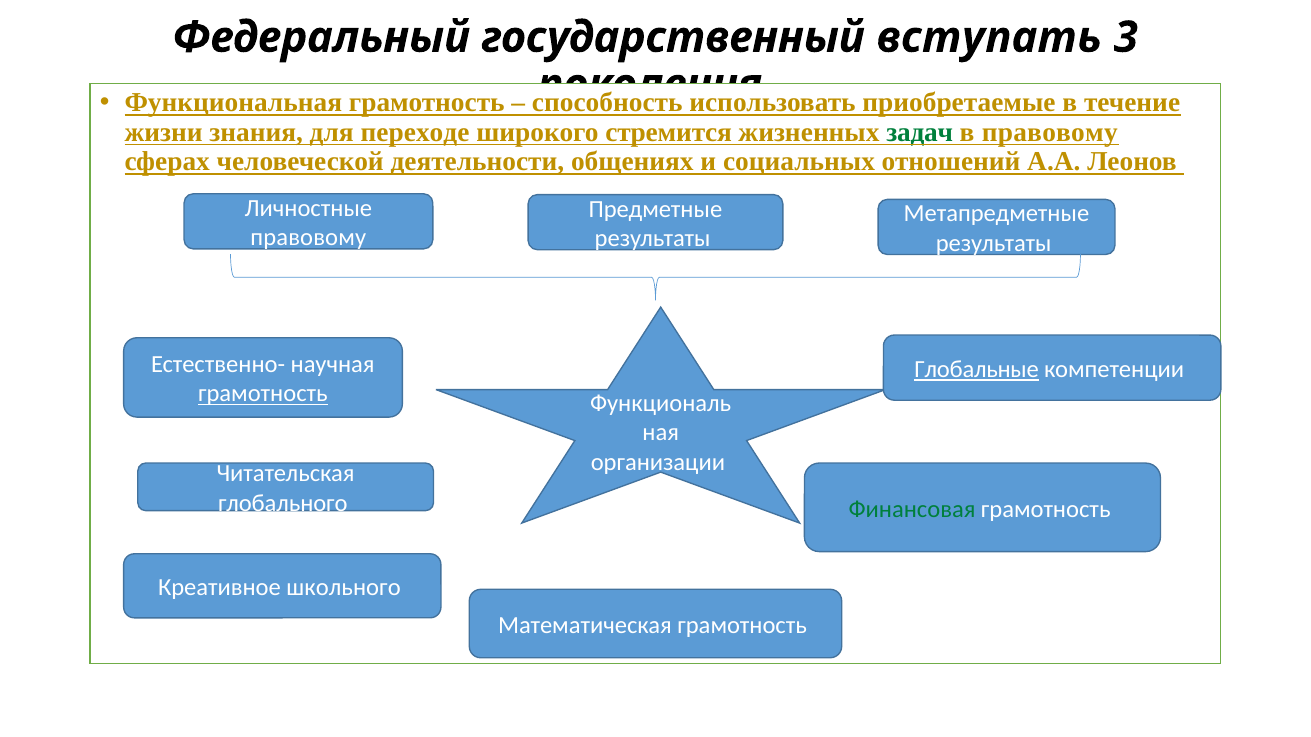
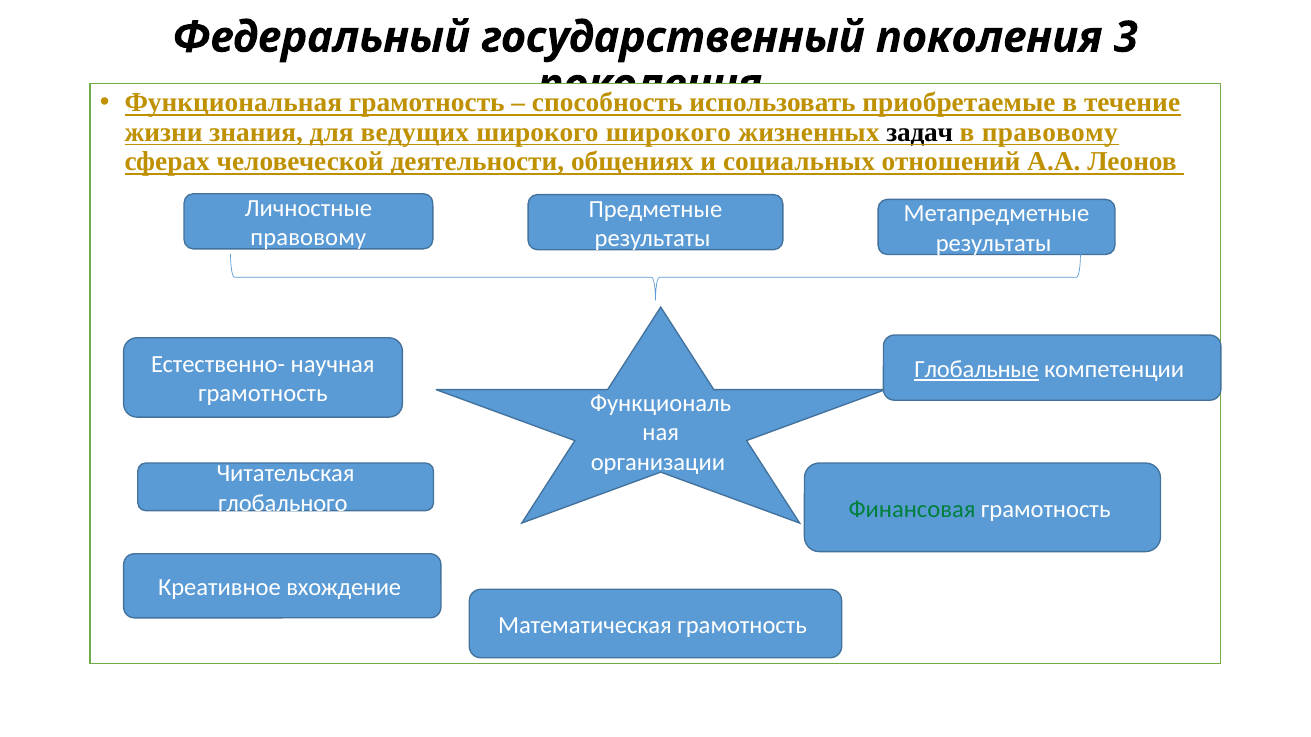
государственный вступать: вступать -> поколения
переходе: переходе -> ведущих
широкого стремится: стремится -> широкого
задач colour: green -> black
грамотность at (263, 394) underline: present -> none
школьного: школьного -> вхождение
